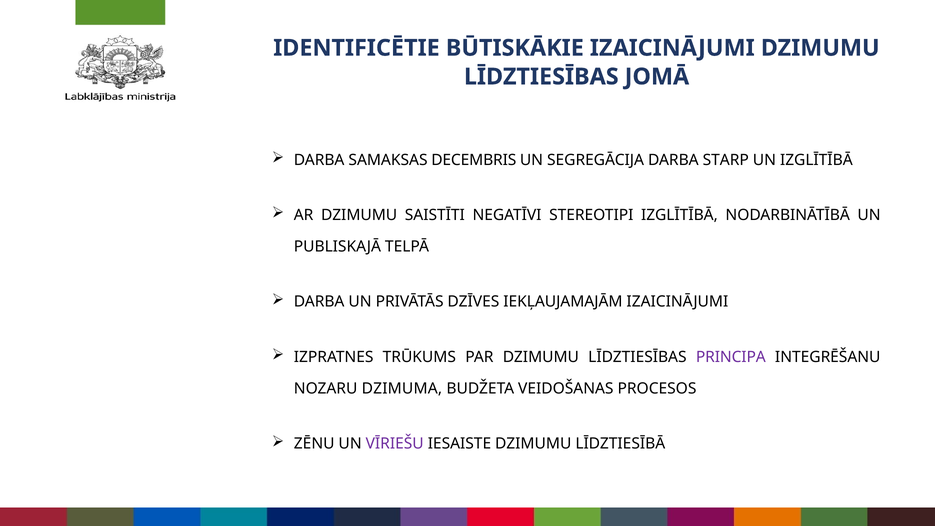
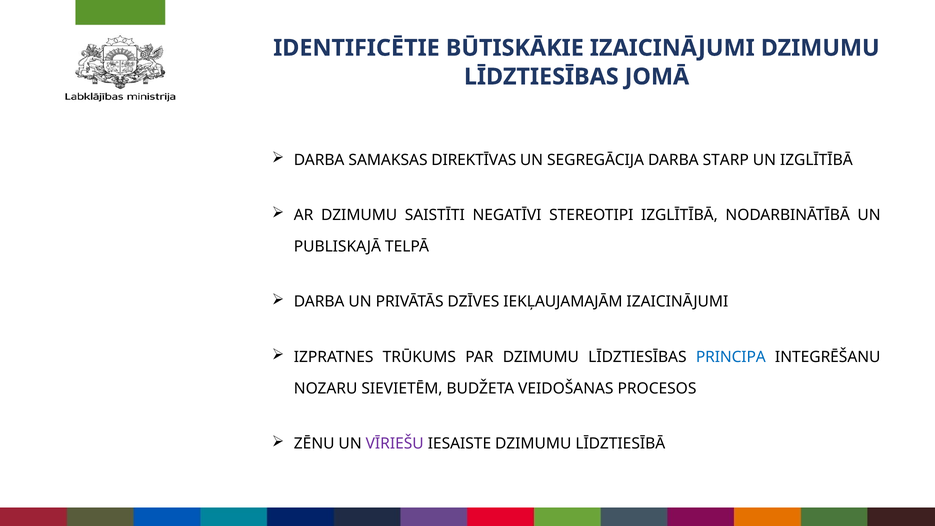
DECEMBRIS: DECEMBRIS -> DIREKTĪVAS
PRINCIPA colour: purple -> blue
DZIMUMA: DZIMUMA -> SIEVIETĒM
